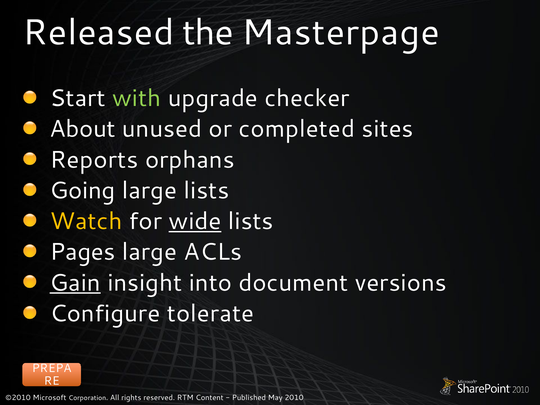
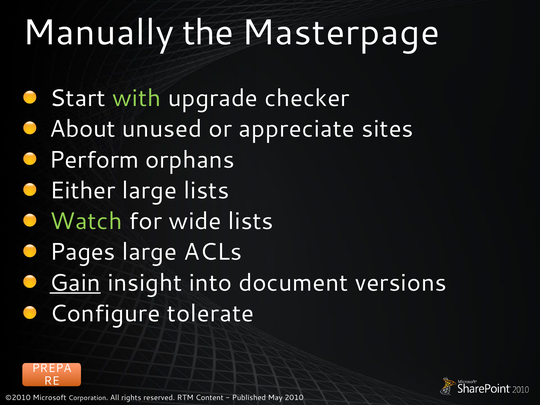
Released: Released -> Manually
completed: completed -> appreciate
Reports: Reports -> Perform
Going: Going -> Either
Watch colour: yellow -> light green
wide underline: present -> none
